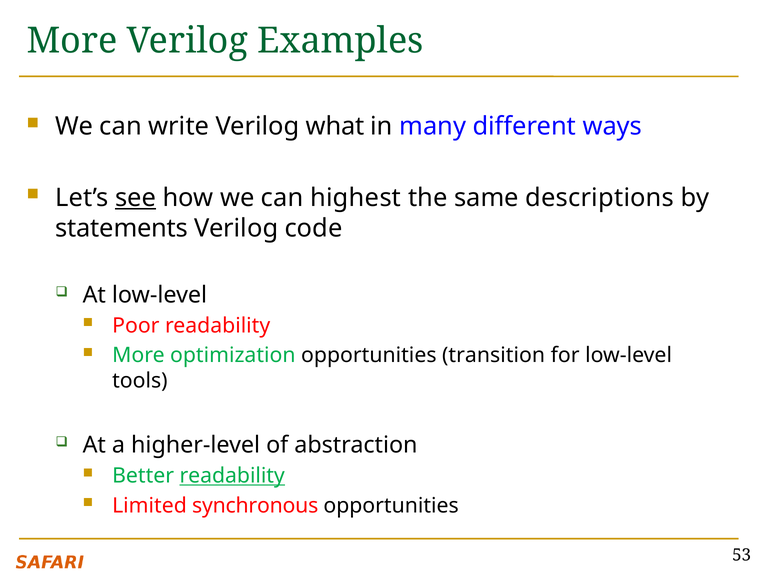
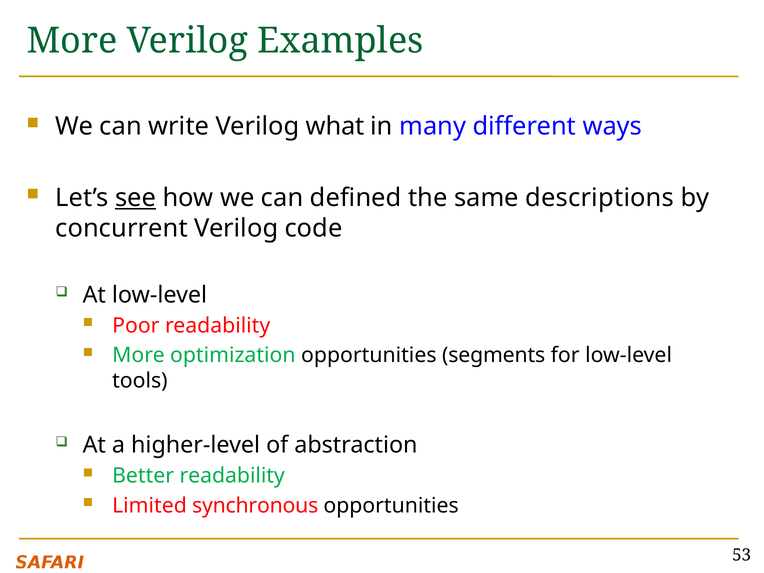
highest: highest -> defined
statements: statements -> concurrent
transition: transition -> segments
readability at (232, 476) underline: present -> none
